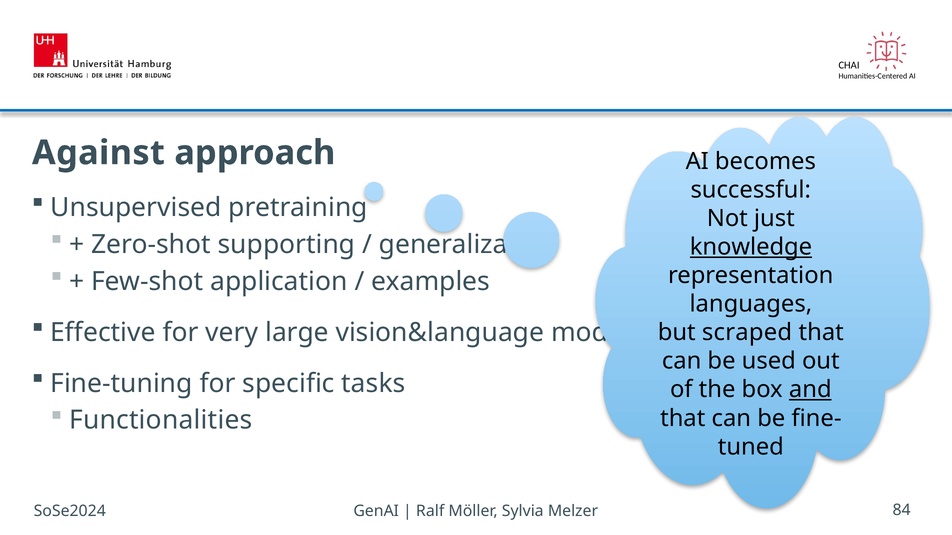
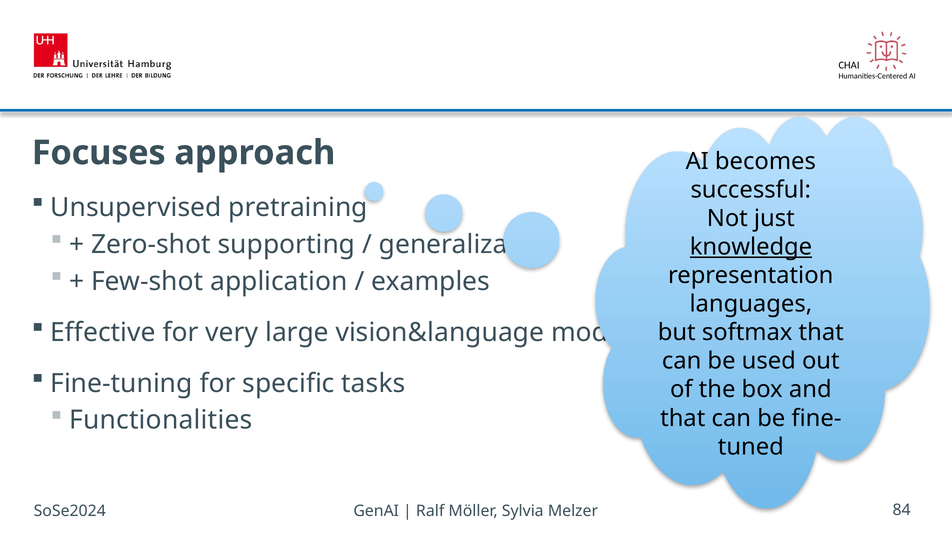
Against: Against -> Focuses
scraped: scraped -> softmax
and underline: present -> none
